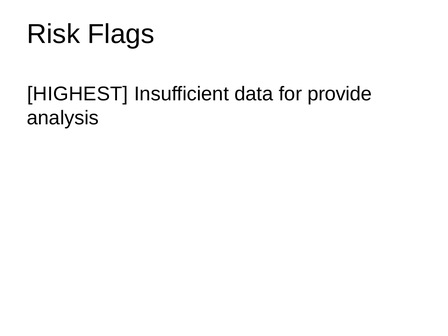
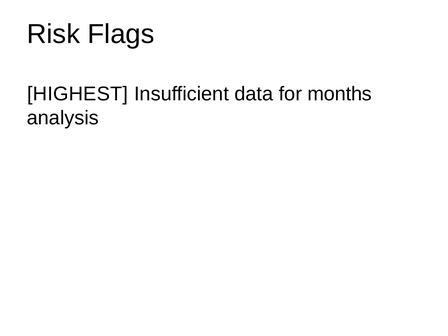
provide: provide -> months
